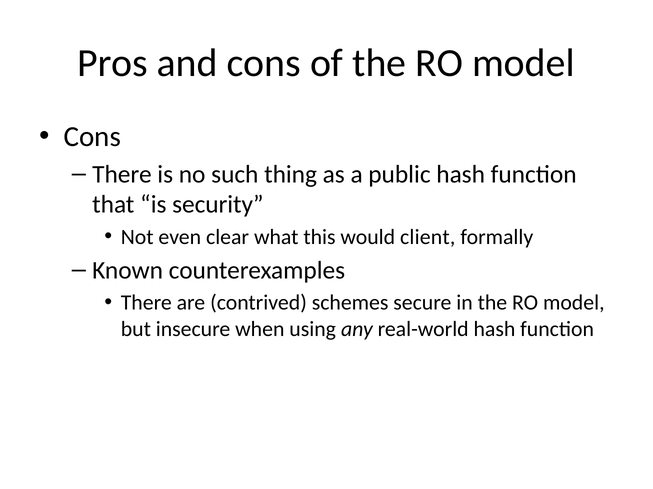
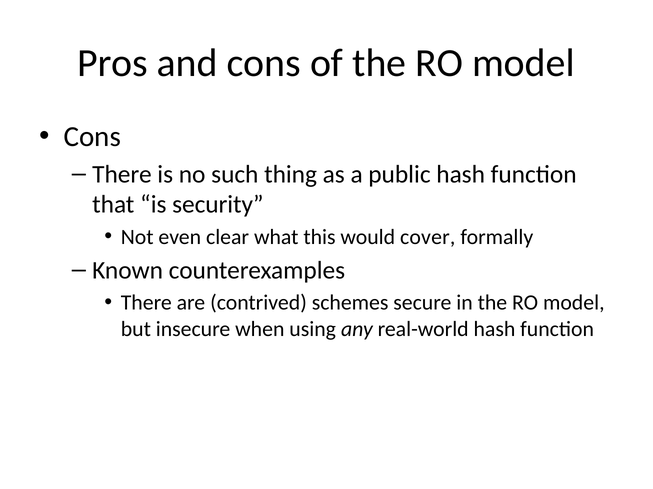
client: client -> cover
